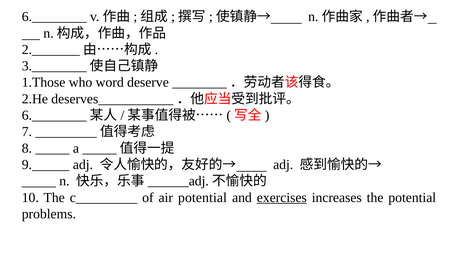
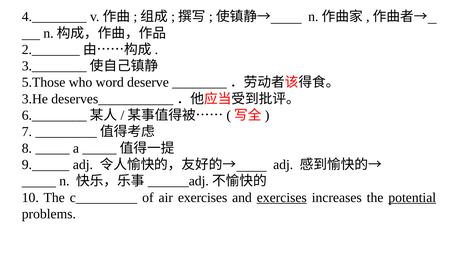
6.________ at (54, 17): 6.________ -> 4.________
1.Those: 1.Those -> 5.Those
2.He: 2.He -> 3.He
air potential: potential -> exercises
potential at (412, 197) underline: none -> present
